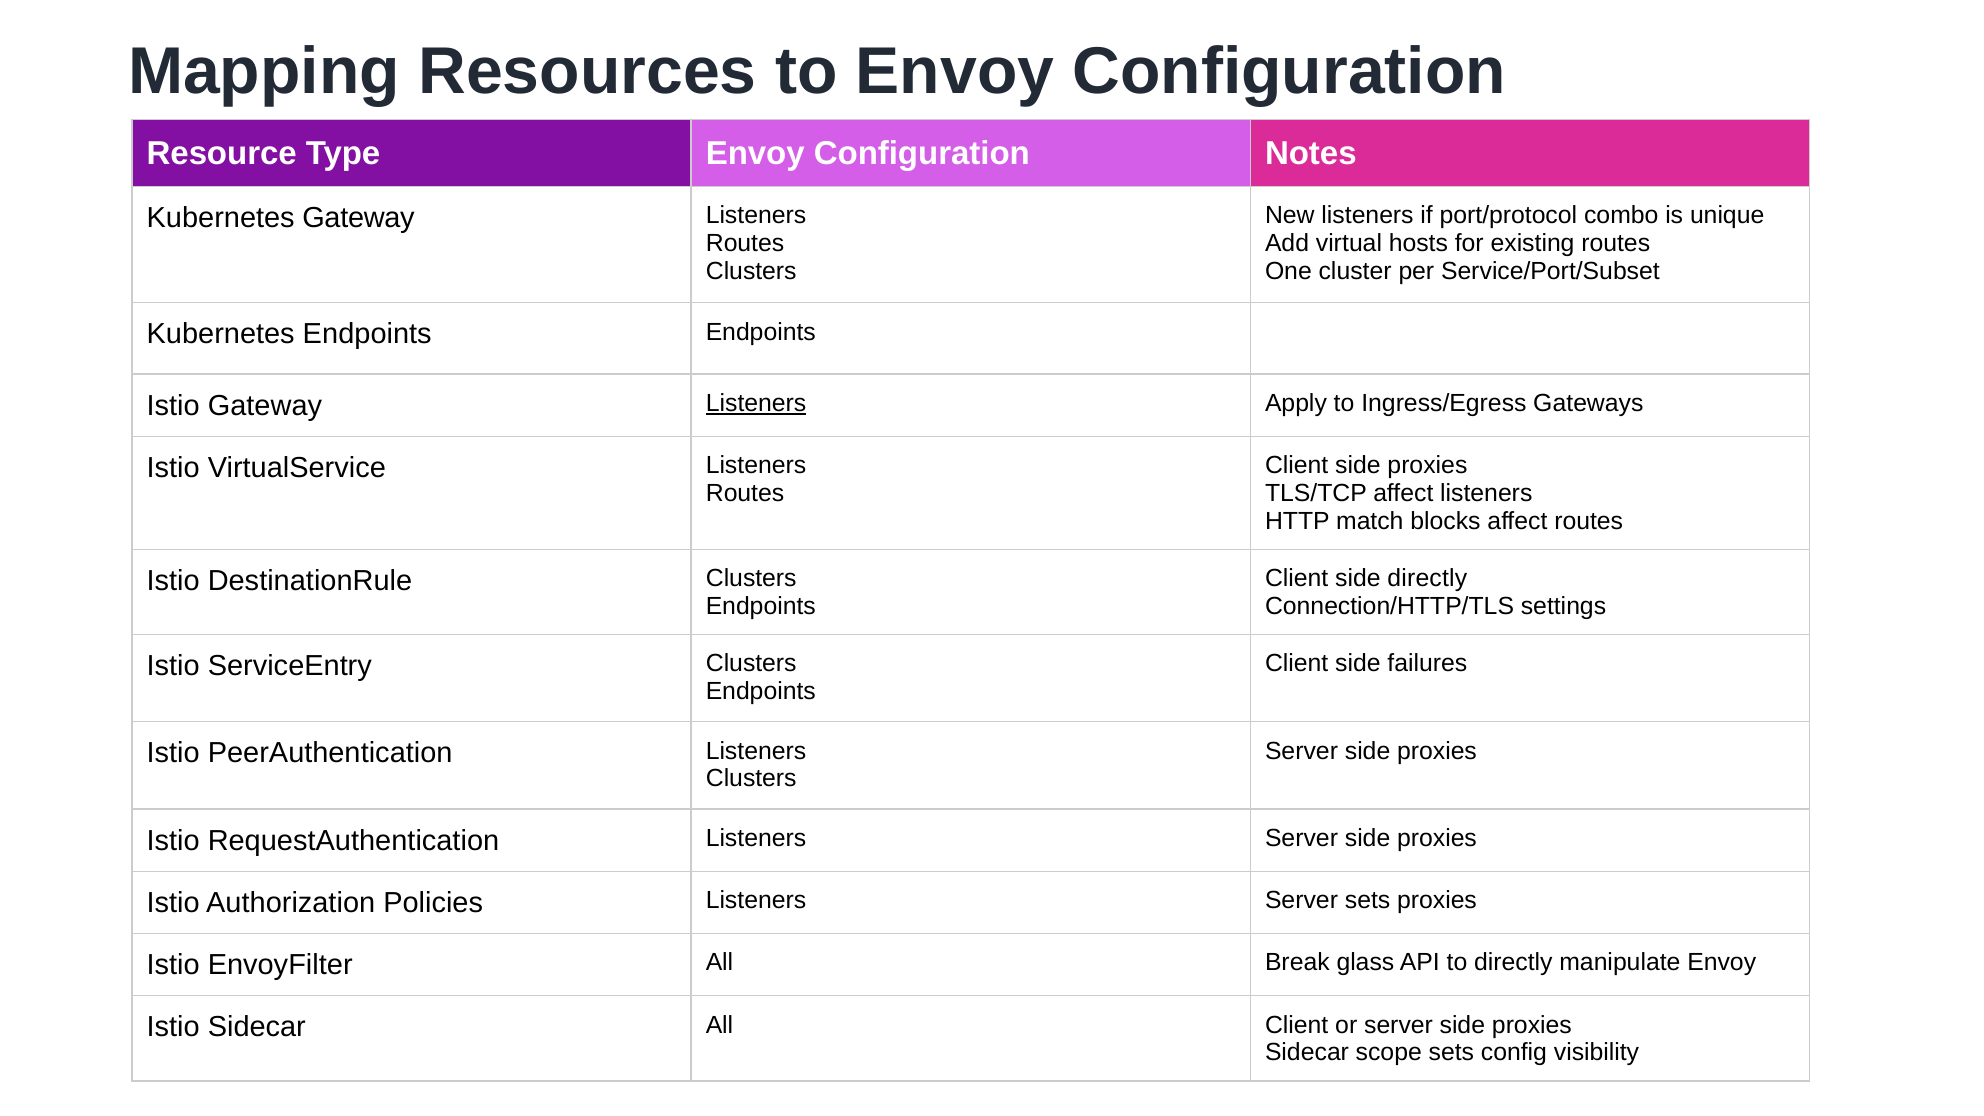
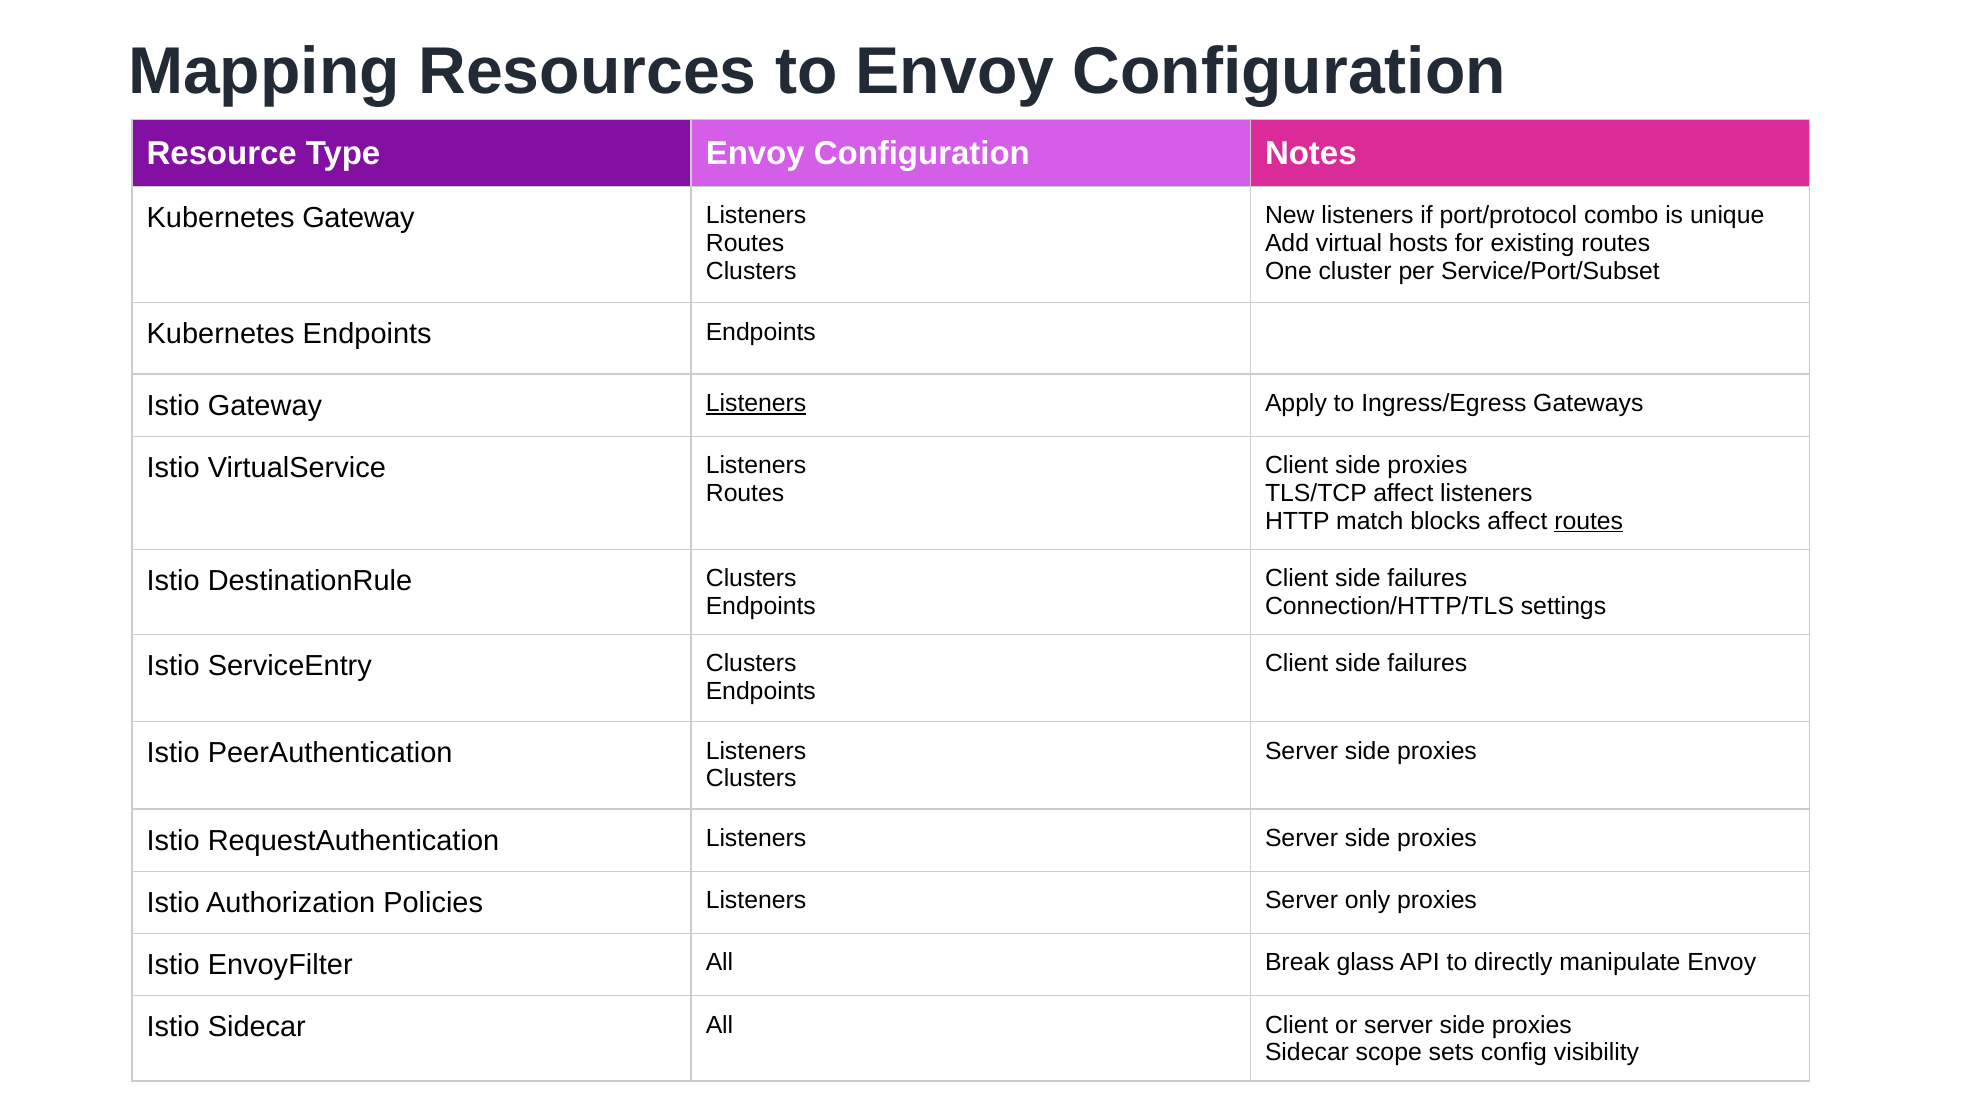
routes at (1589, 521) underline: none -> present
directly at (1427, 578): directly -> failures
Server sets: sets -> only
